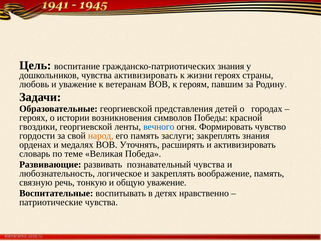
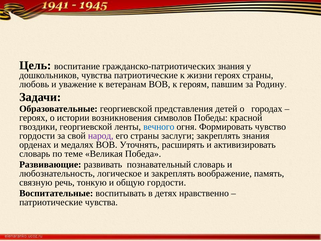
чувства активизировать: активизировать -> патриотические
народ colour: orange -> purple
его память: память -> страны
познавательный чувства: чувства -> словарь
общую уважение: уважение -> гордости
